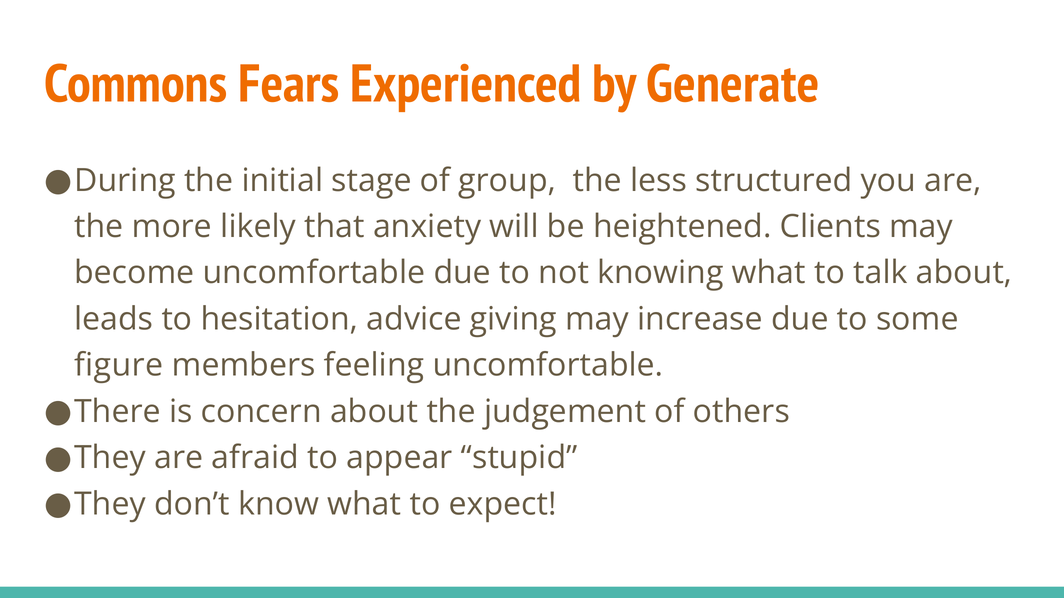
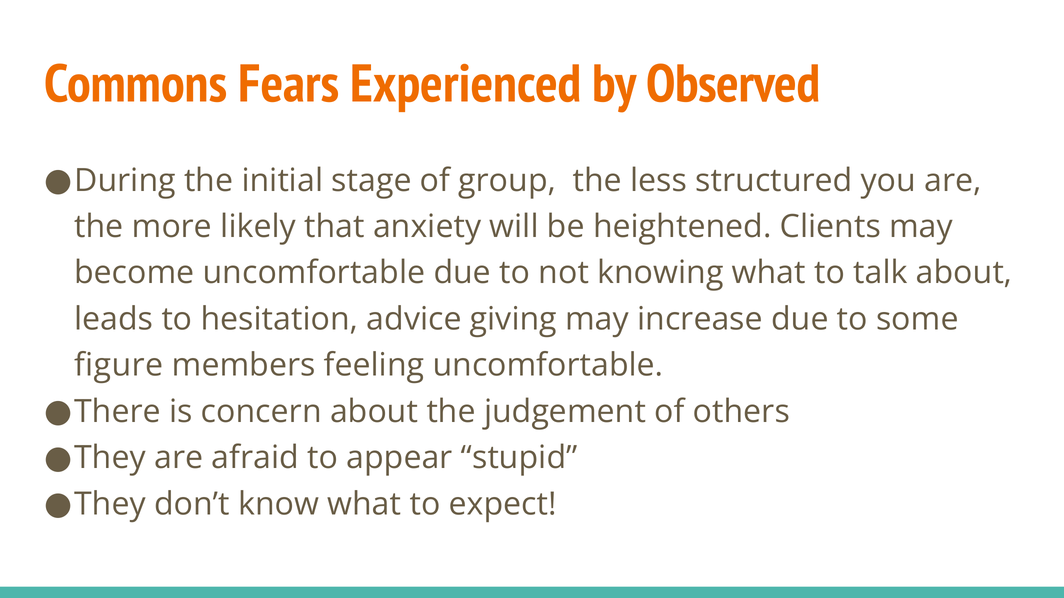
Generate: Generate -> Observed
